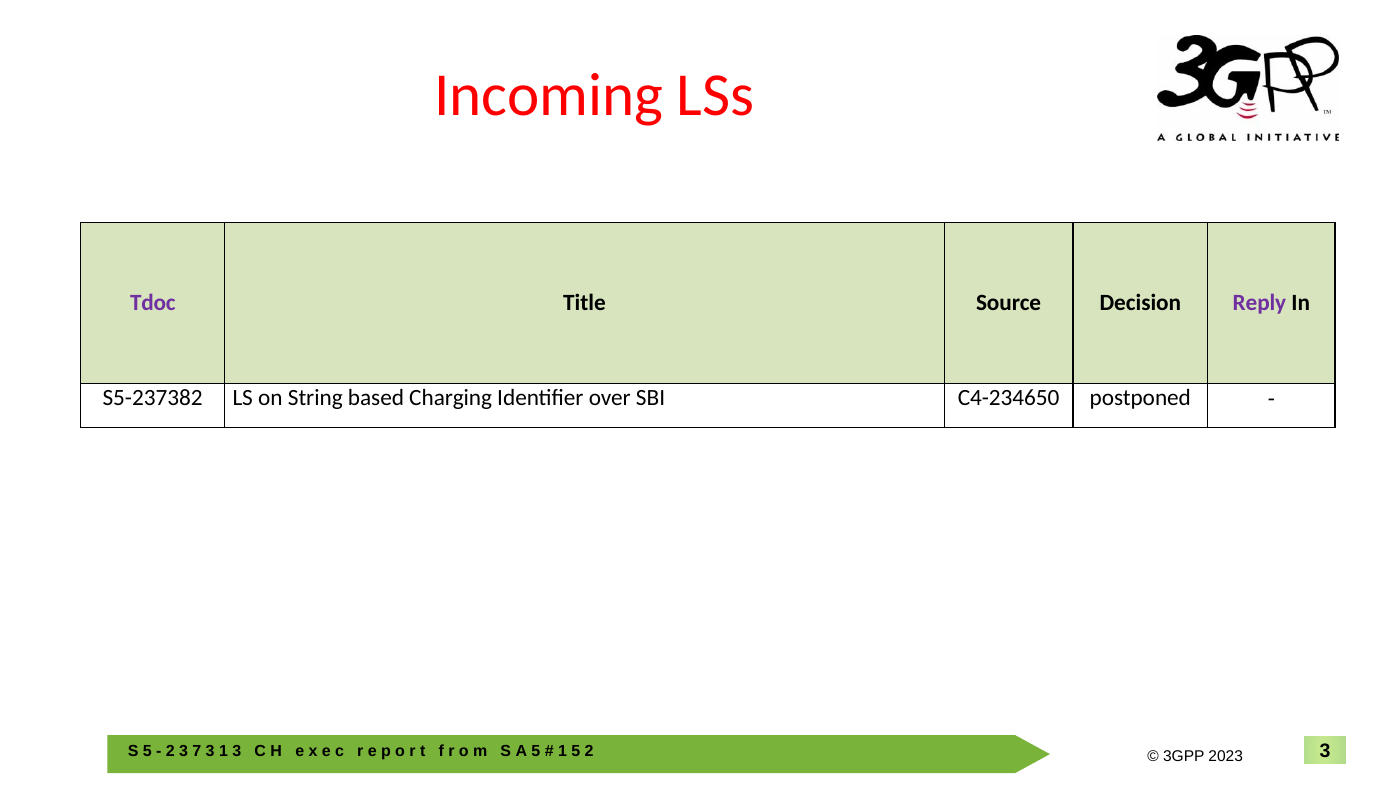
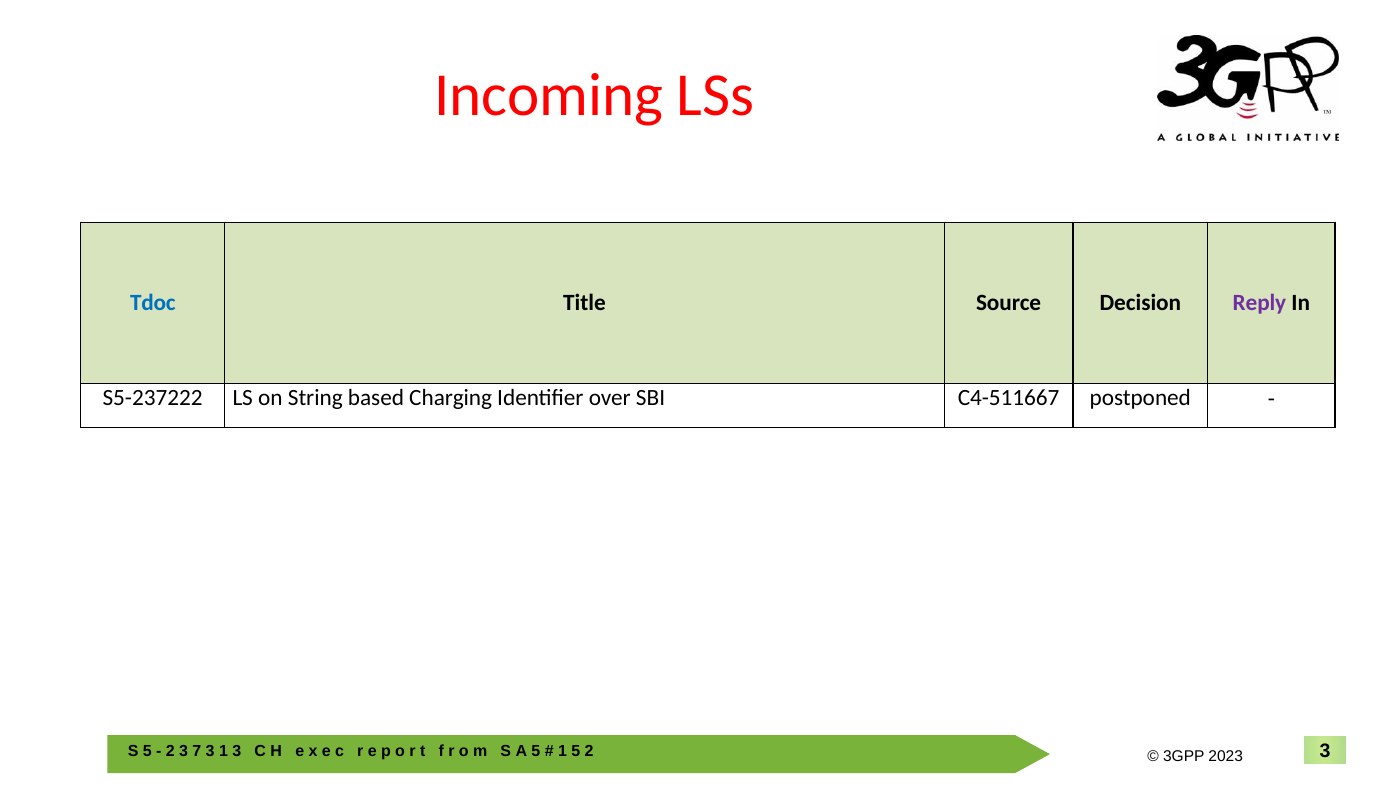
Tdoc colour: purple -> blue
S5-237382: S5-237382 -> S5-237222
C4-234650: C4-234650 -> C4-511667
